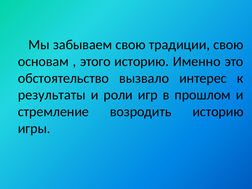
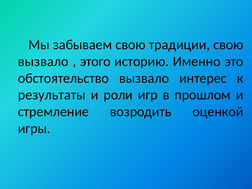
основам at (43, 61): основам -> вызвало
возродить историю: историю -> оценкой
